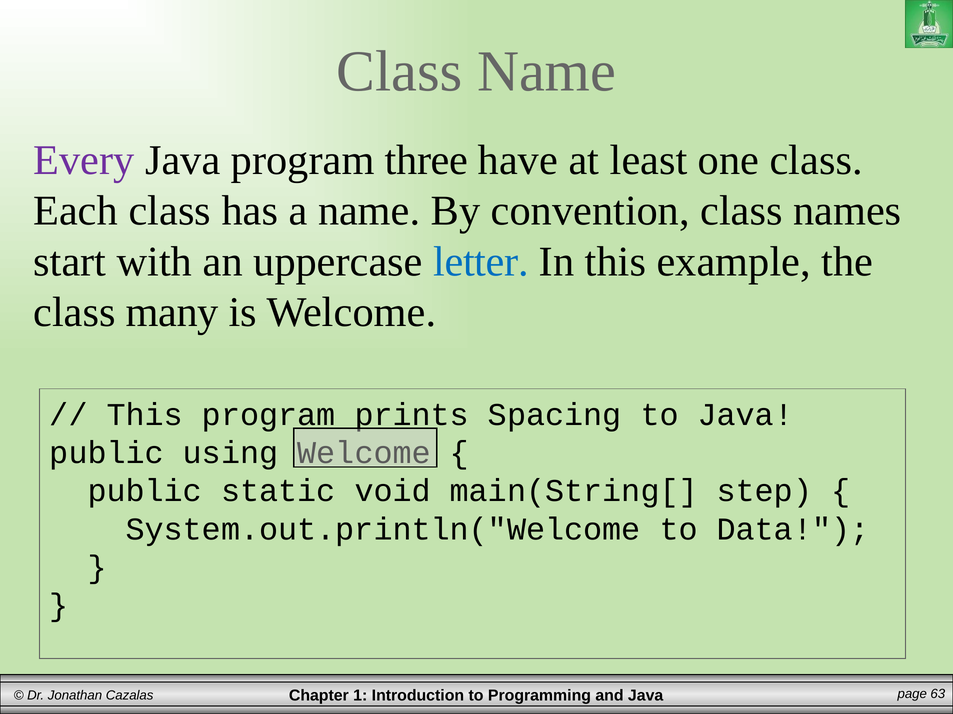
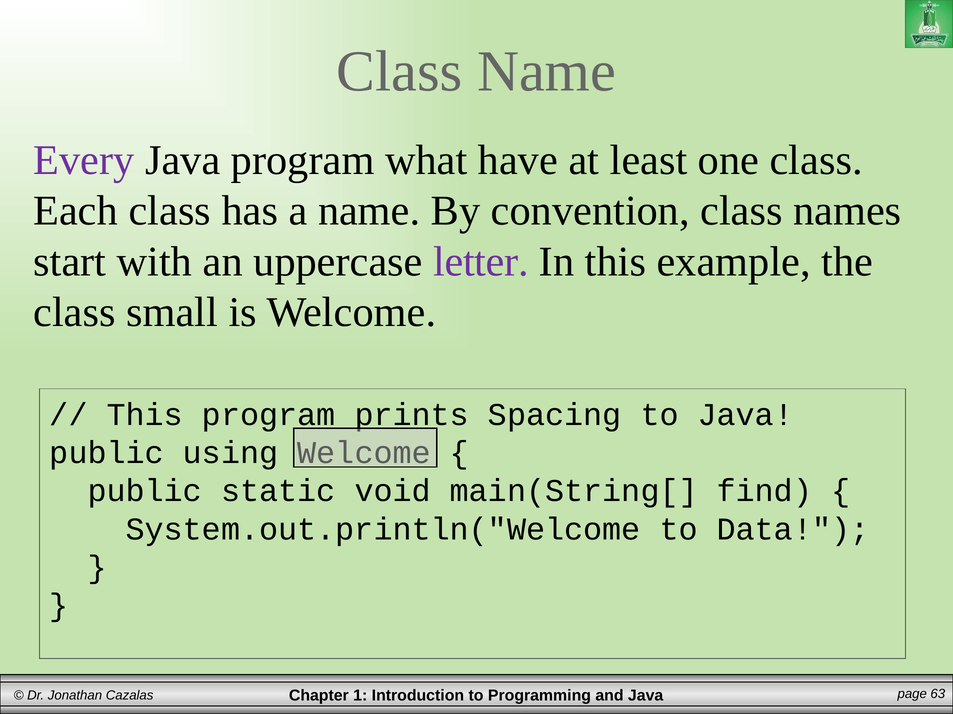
three: three -> what
letter colour: blue -> purple
many: many -> small
step: step -> find
